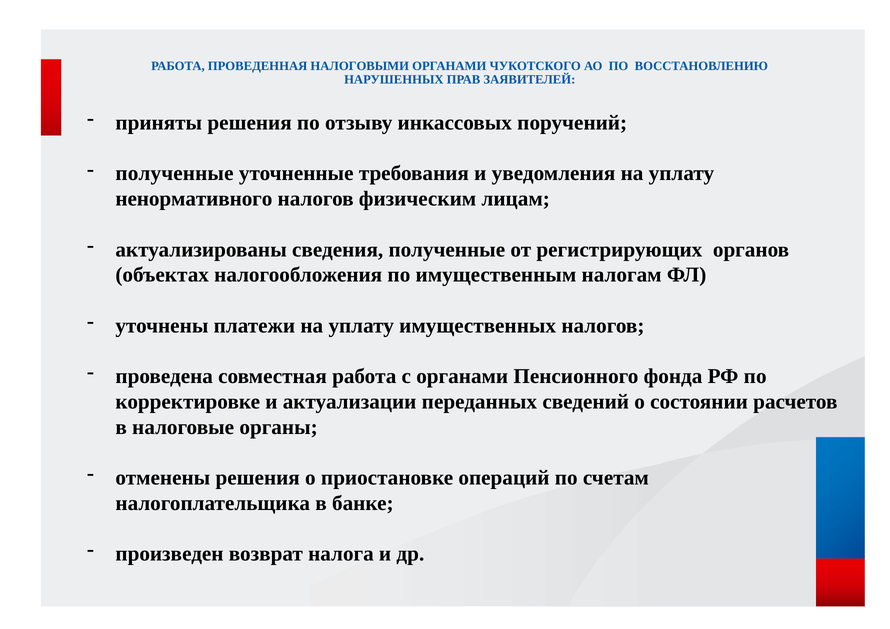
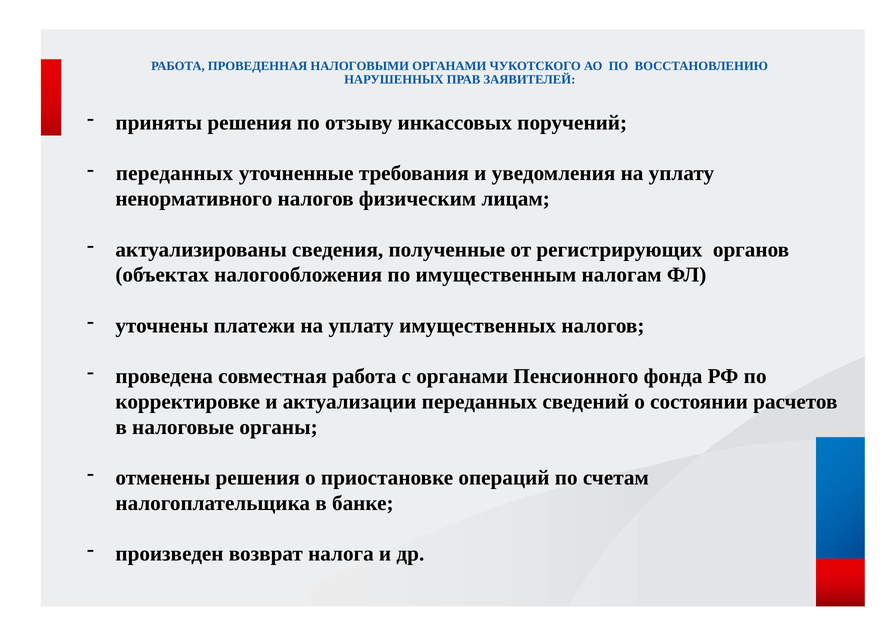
полученные at (174, 174): полученные -> переданных
